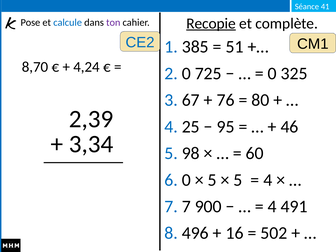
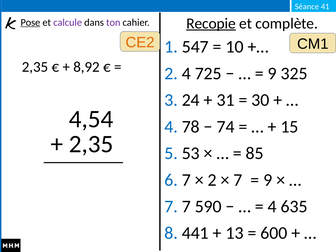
Pose underline: none -> present
calcule colour: blue -> purple
CE2 colour: blue -> orange
385: 385 -> 547
51: 51 -> 10
8,70 at (35, 67): 8,70 -> 2,35
4,24: 4,24 -> 8,92
2 0: 0 -> 4
0 at (272, 73): 0 -> 9
67: 67 -> 24
76: 76 -> 31
80: 80 -> 30
2,39: 2,39 -> 4,54
25: 25 -> 78
95: 95 -> 74
46: 46 -> 15
3,34 at (91, 144): 3,34 -> 2,35
98: 98 -> 53
60: 60 -> 85
6 0: 0 -> 7
5 at (212, 180): 5 -> 2
5 at (238, 180): 5 -> 7
4 at (268, 180): 4 -> 9
900: 900 -> 590
491: 491 -> 635
496: 496 -> 441
16: 16 -> 13
502: 502 -> 600
